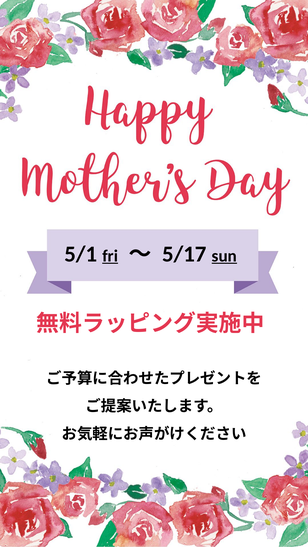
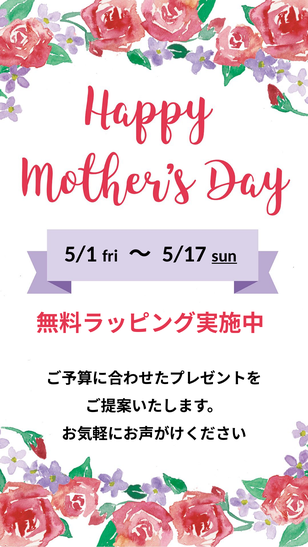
fri underline: present -> none
